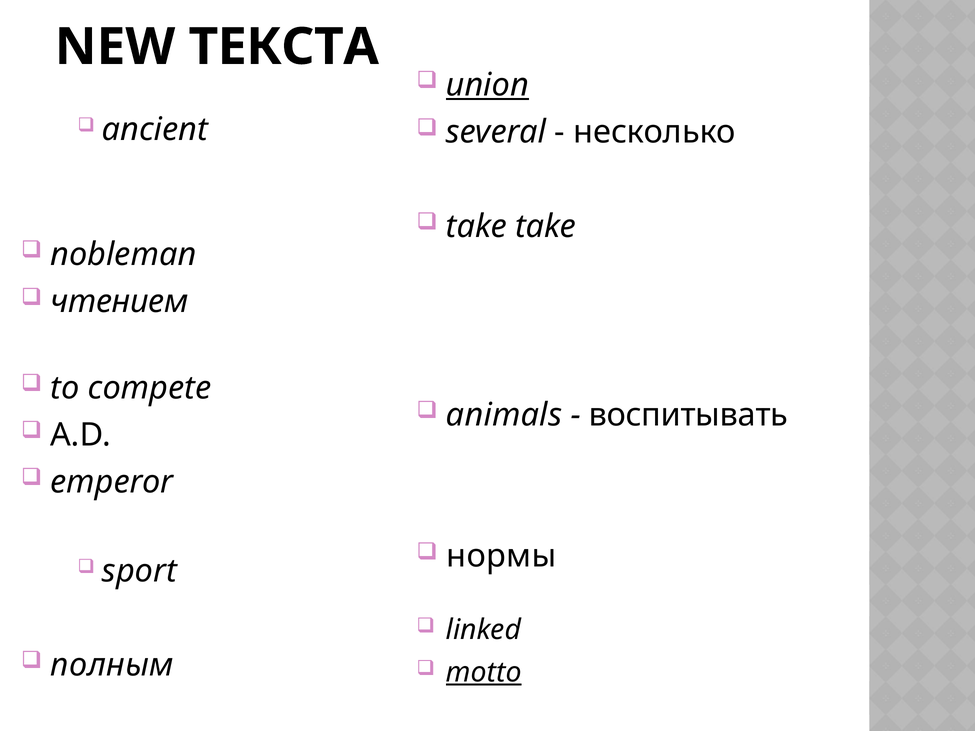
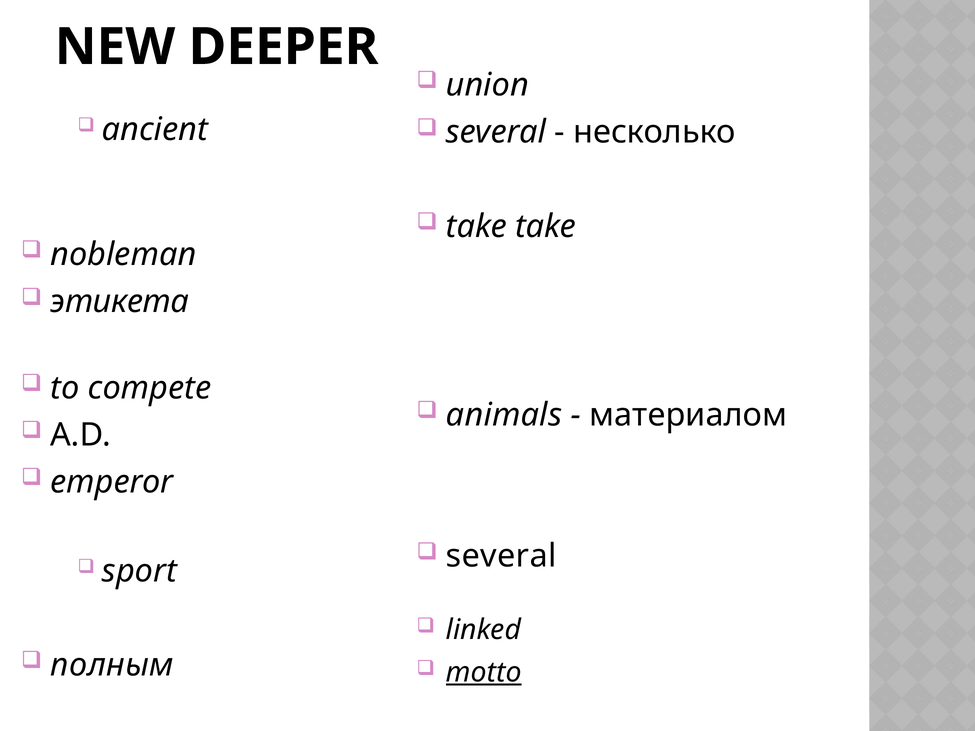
ТЕКСТА: ТЕКСТА -> DEEPER
union underline: present -> none
чтением: чтением -> этикета
воспитывать: воспитывать -> материалом
нормы at (501, 556): нормы -> several
